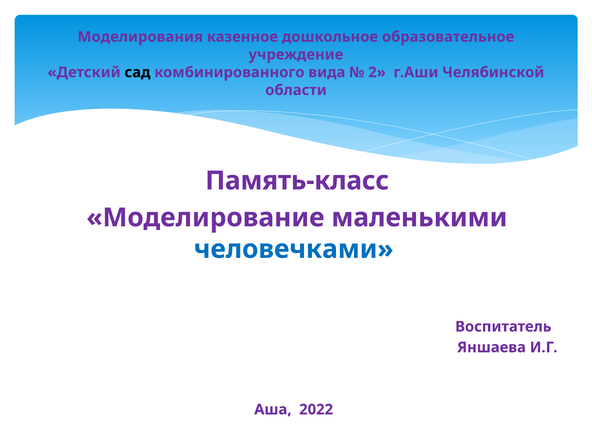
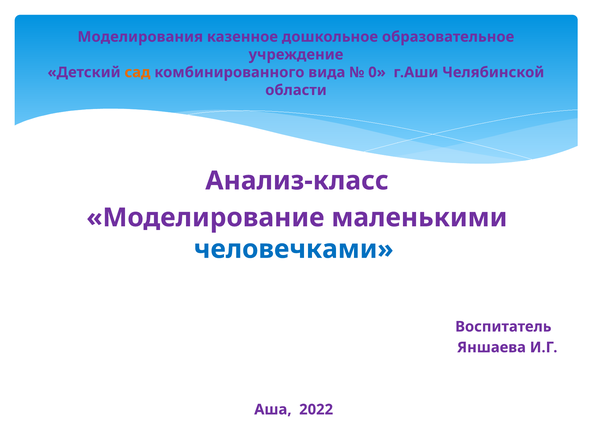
сад colour: black -> orange
2: 2 -> 0
Память-класс: Память-класс -> Анализ-класс
